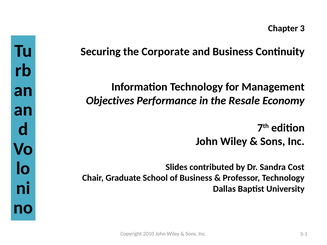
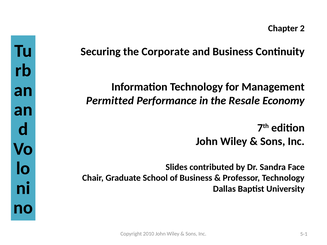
3: 3 -> 2
Objectives: Objectives -> Permitted
Cost: Cost -> Face
